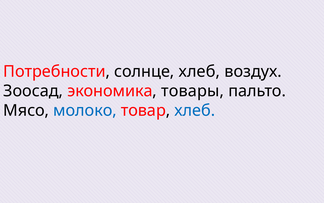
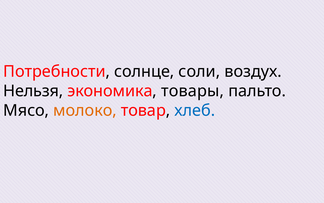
солнце хлеб: хлеб -> соли
Зоосад: Зоосад -> Нельзя
молоко colour: blue -> orange
